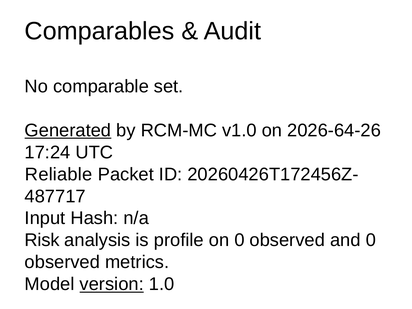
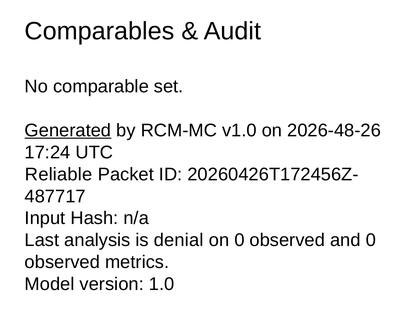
2026-64-26: 2026-64-26 -> 2026-48-26
Risk: Risk -> Last
profile: profile -> denial
version underline: present -> none
